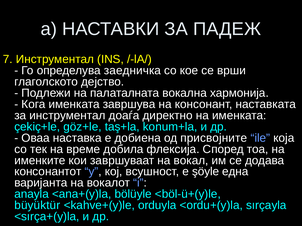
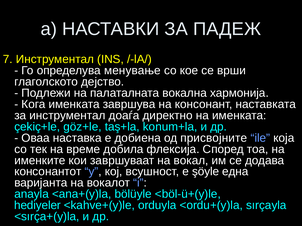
заедничка: заедничка -> менување
büyüktür: büyüktür -> hediyeler
